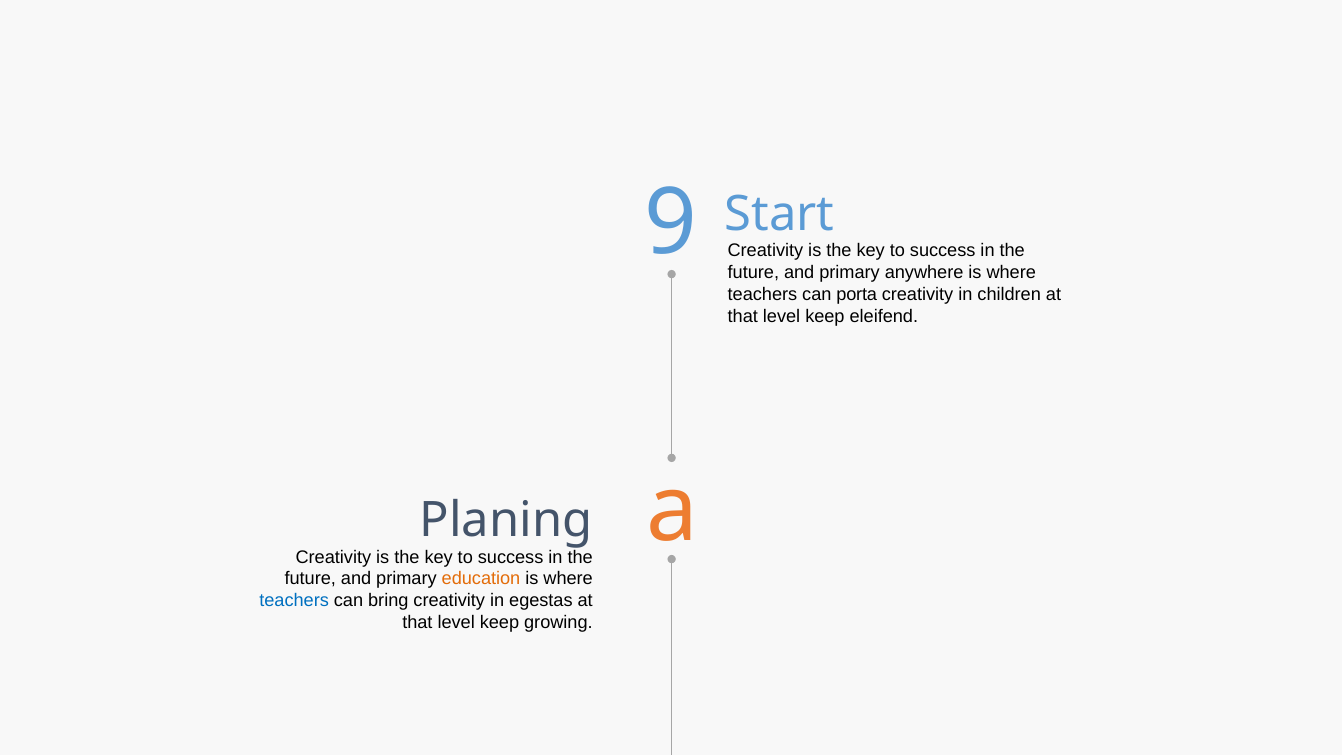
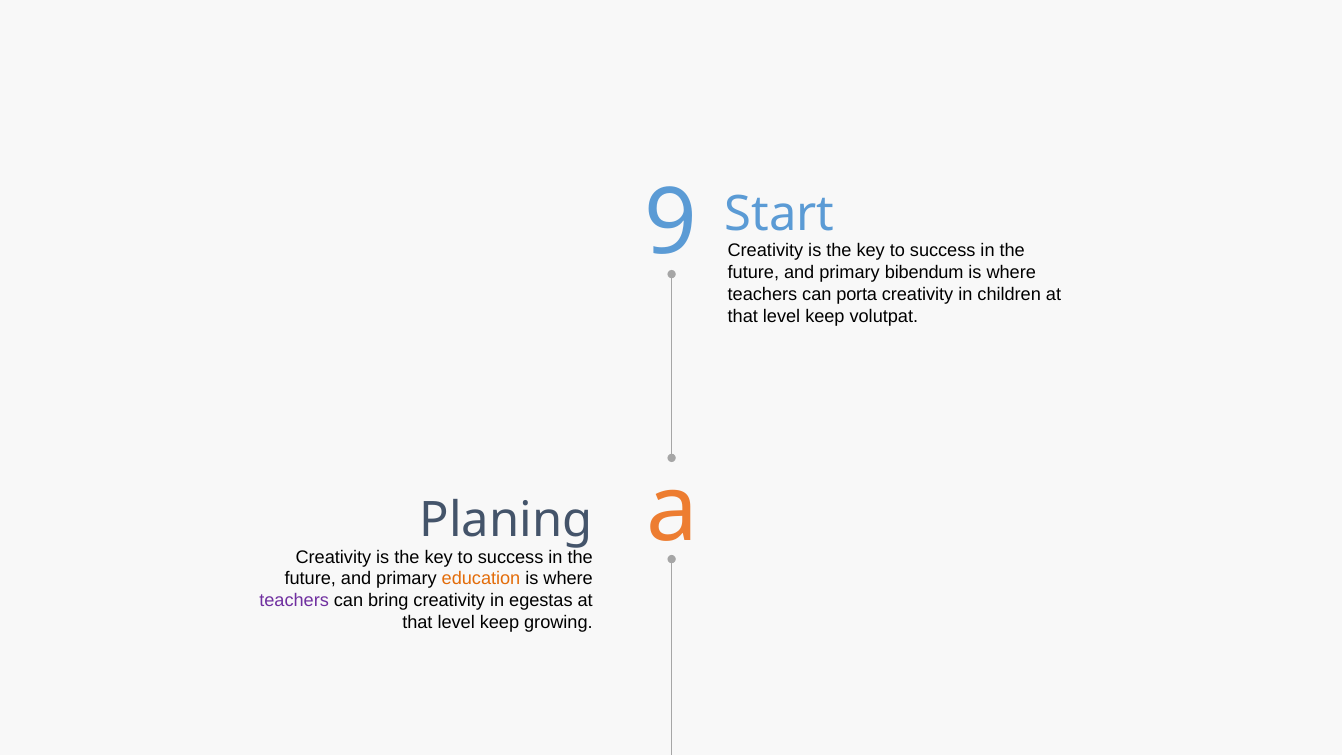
anywhere: anywhere -> bibendum
eleifend: eleifend -> volutpat
teachers at (294, 601) colour: blue -> purple
